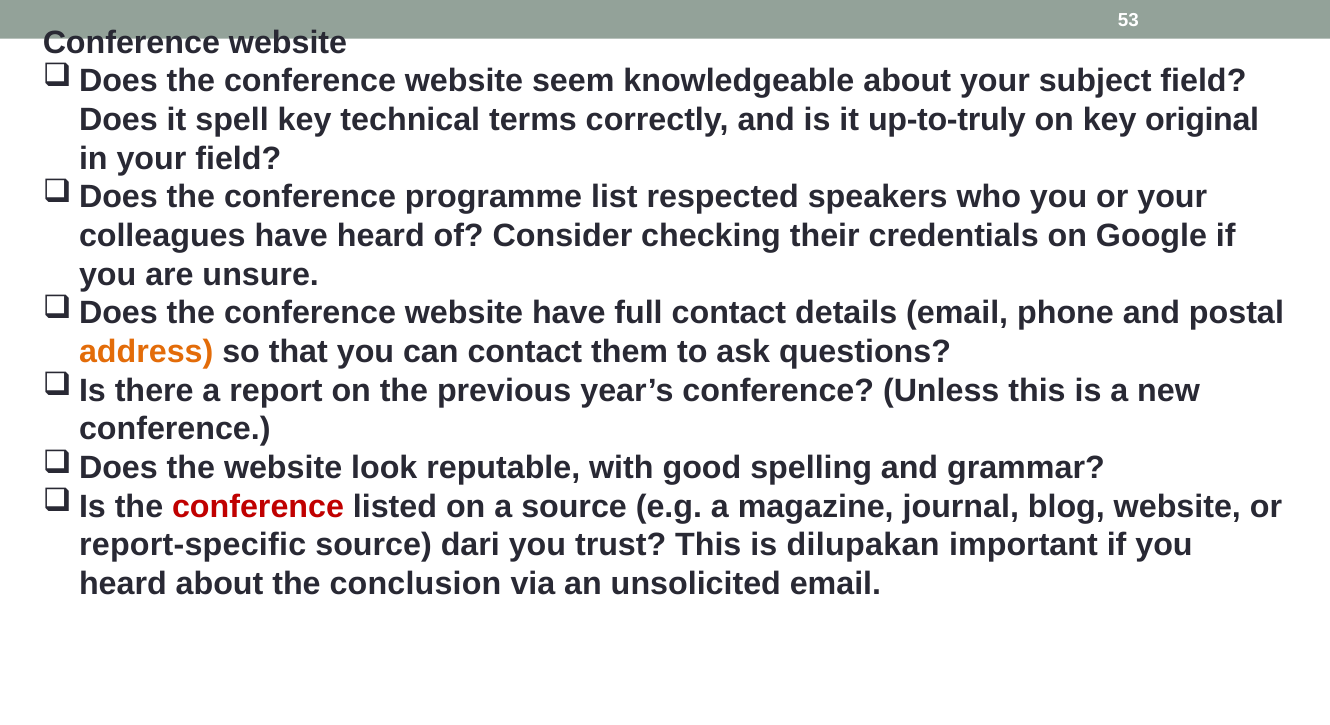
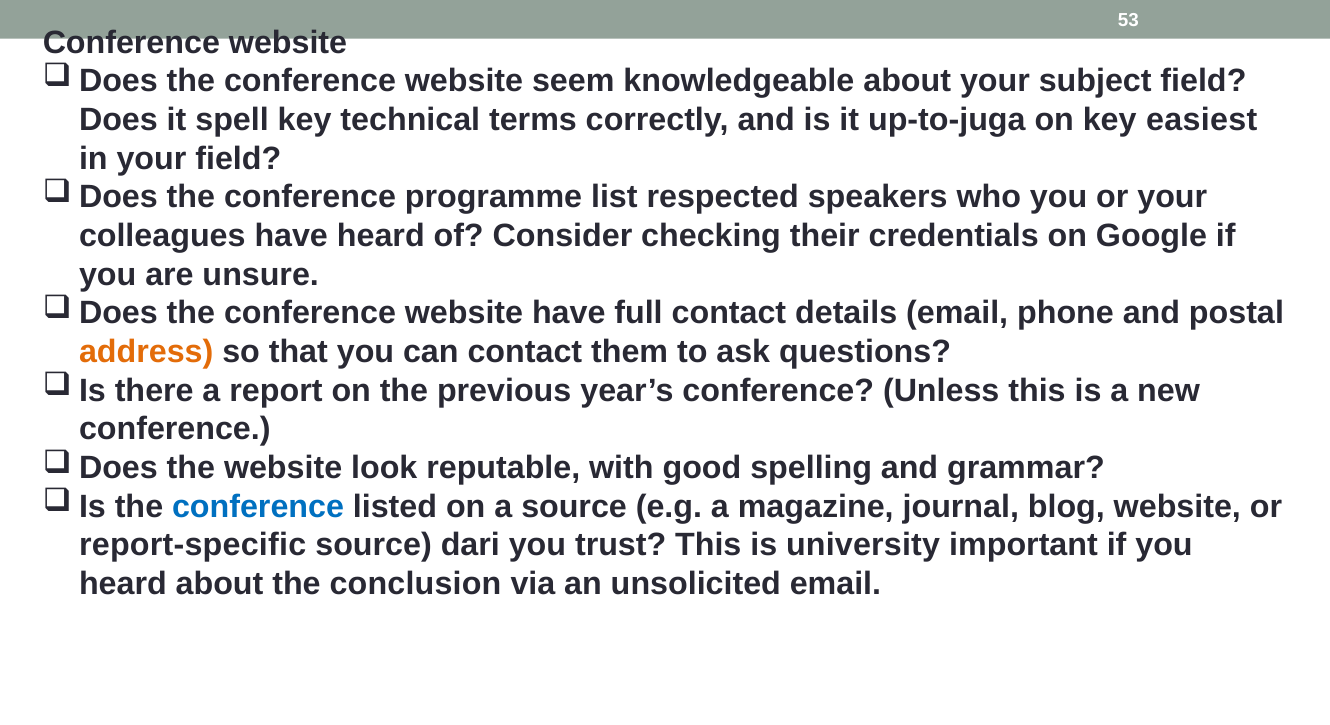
up-to-truly: up-to-truly -> up-to-juga
original: original -> easiest
conference at (258, 507) colour: red -> blue
dilupakan: dilupakan -> university
